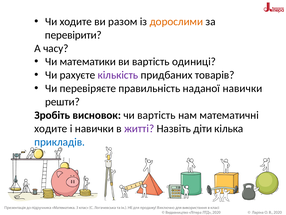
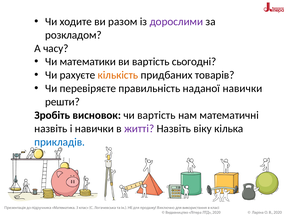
дорослими colour: orange -> purple
перевірити: перевірити -> розкладом
одиниці: одиниці -> сьогодні
кількість colour: purple -> orange
ходите at (51, 128): ходите -> назвіть
діти: діти -> віку
